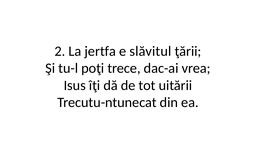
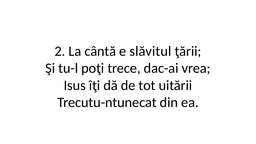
jertfa: jertfa -> cântă
